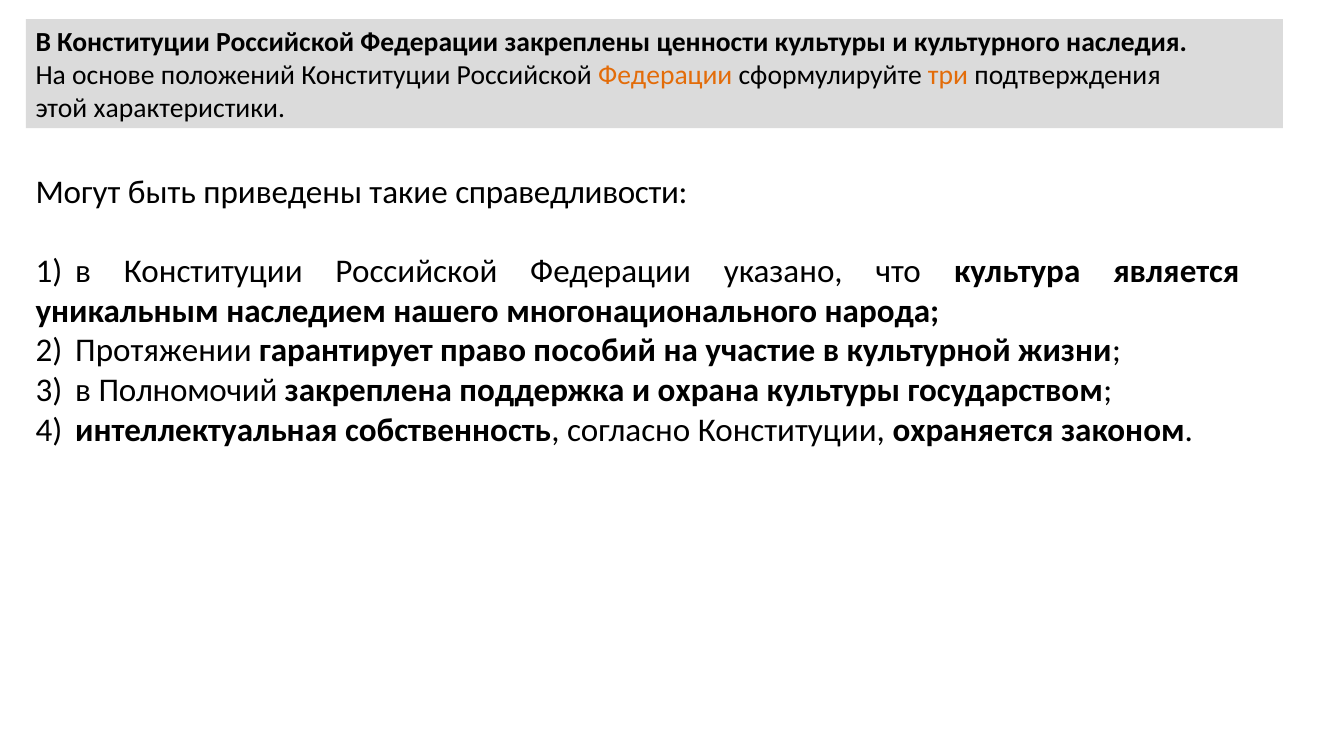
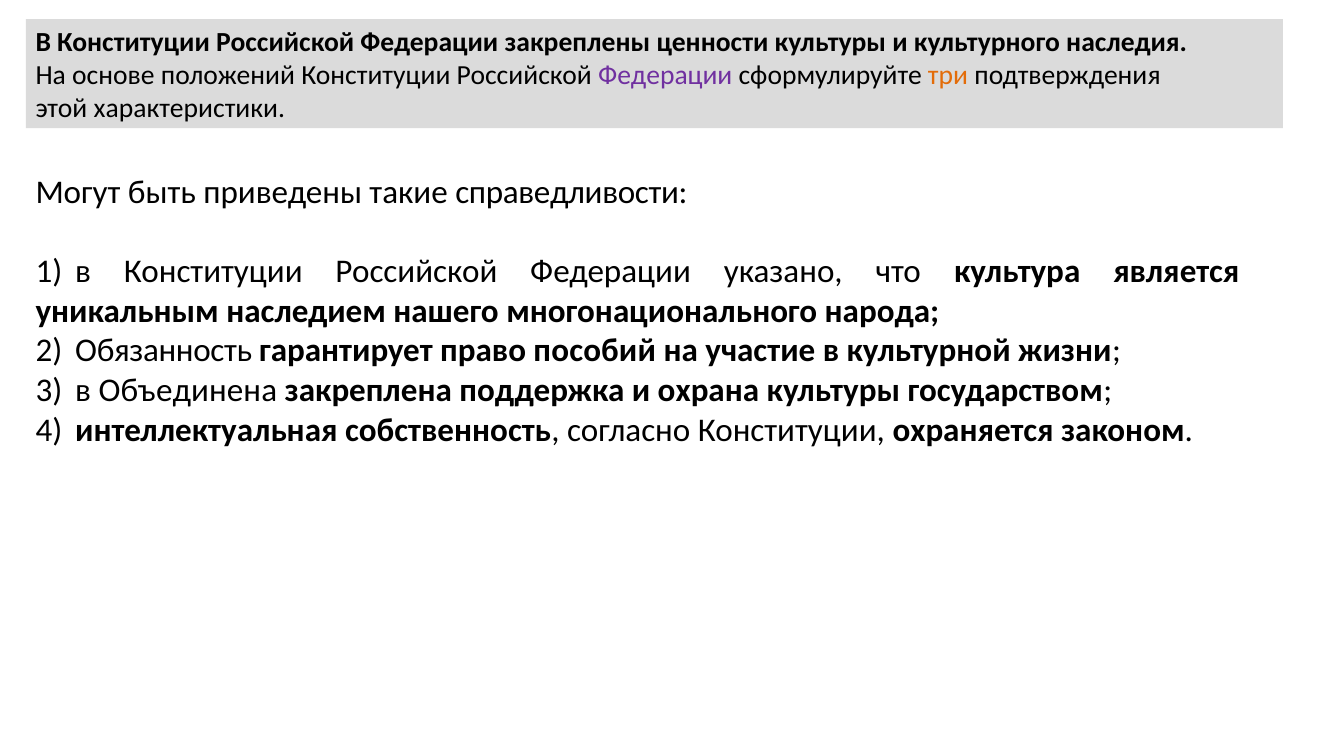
Федерации at (665, 76) colour: orange -> purple
Протяжении: Протяжении -> Обязанность
Полномочий: Полномочий -> Объединена
